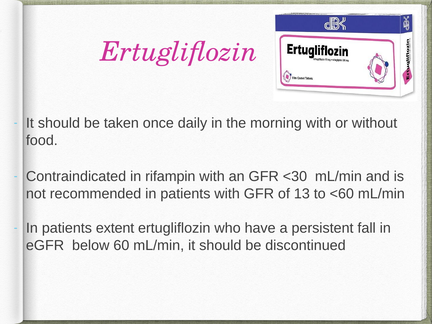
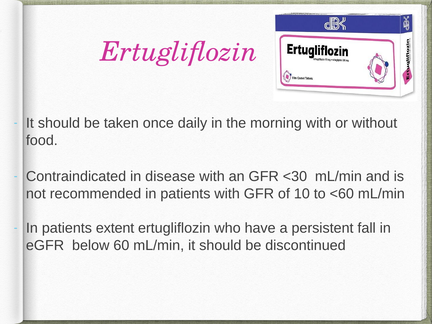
rifampin: rifampin -> disease
13: 13 -> 10
